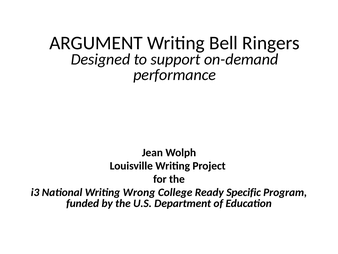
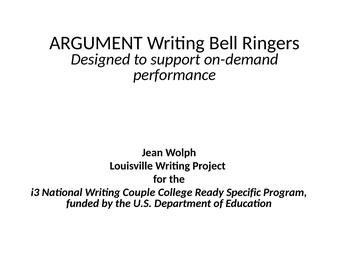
Wrong: Wrong -> Couple
